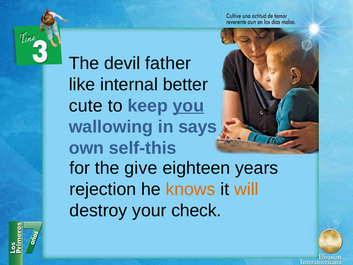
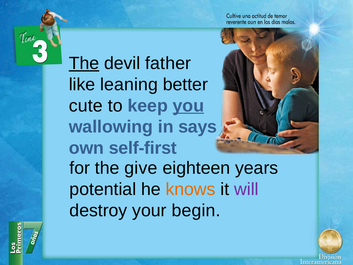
The at (84, 63) underline: none -> present
internal: internal -> leaning
self-this: self-this -> self-first
rejection: rejection -> potential
will colour: orange -> purple
check: check -> begin
